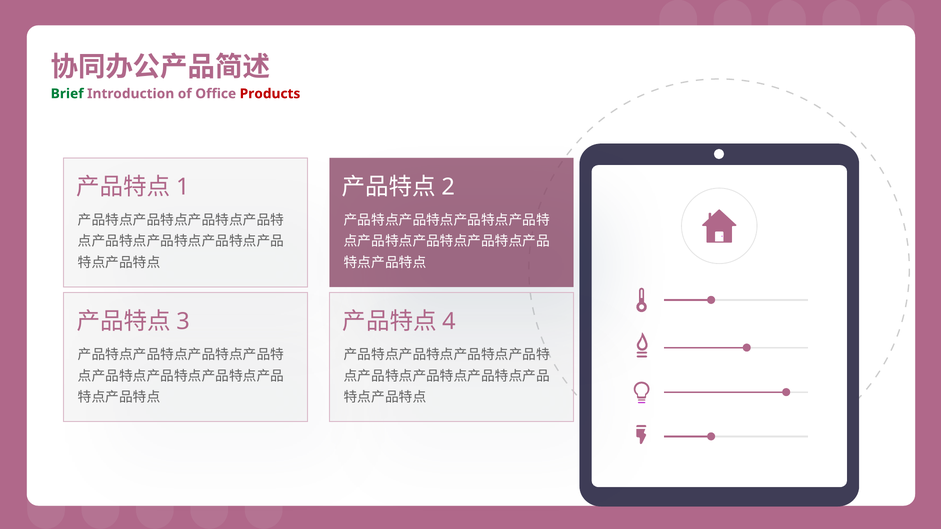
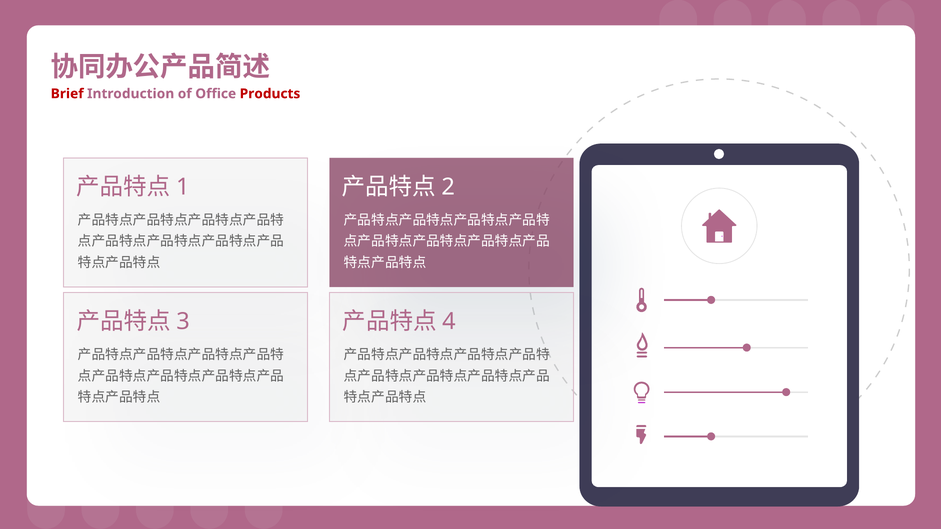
Brief colour: green -> red
